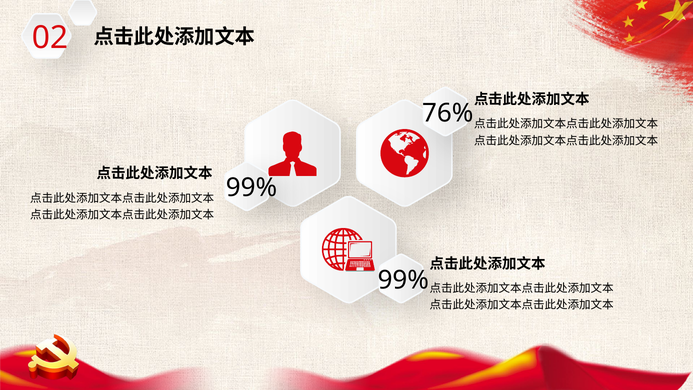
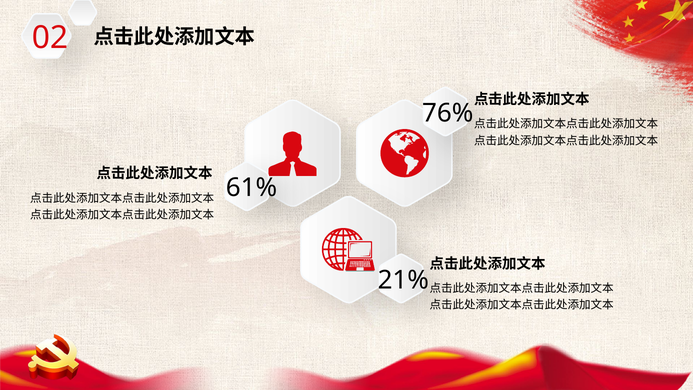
99% at (252, 188): 99% -> 61%
99% at (403, 280): 99% -> 21%
